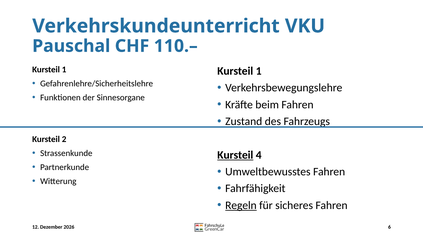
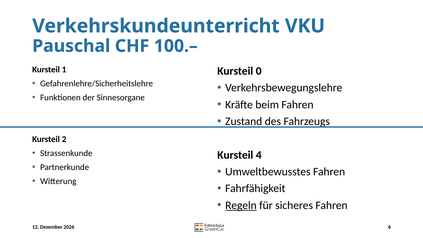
110.–: 110.– -> 100.–
1 at (259, 71): 1 -> 0
Kursteil at (235, 155) underline: present -> none
